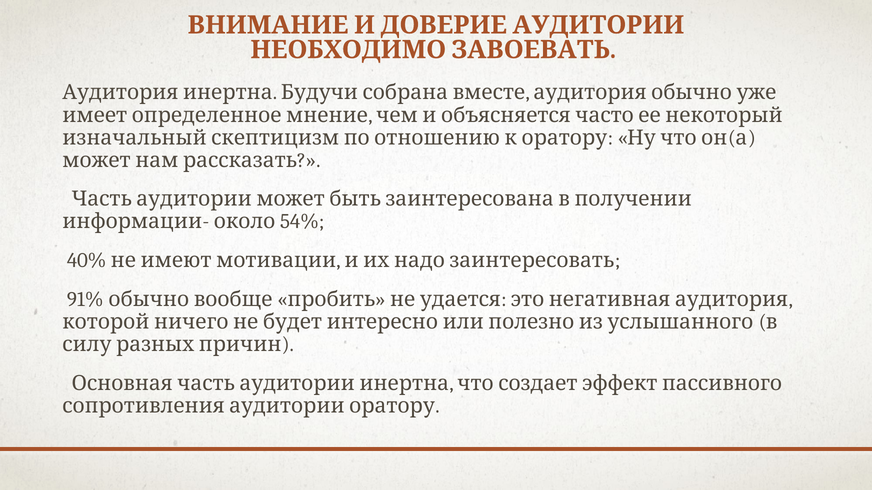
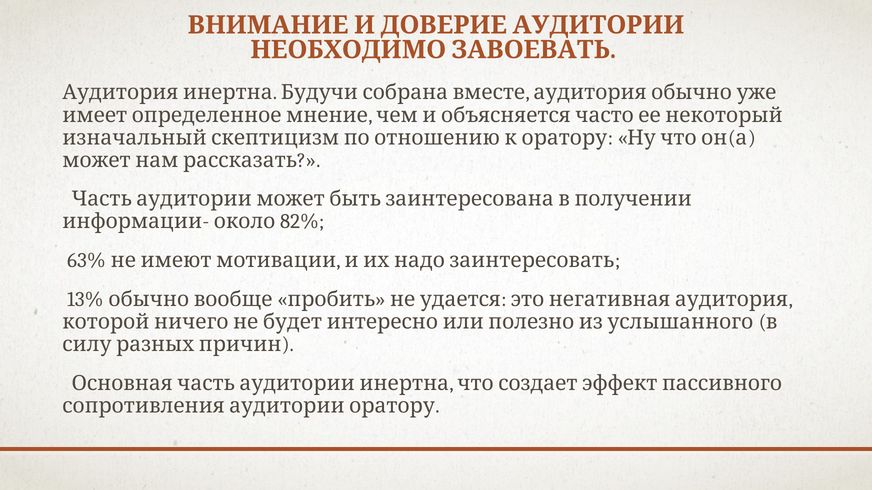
54%: 54% -> 82%
40%: 40% -> 63%
91%: 91% -> 13%
